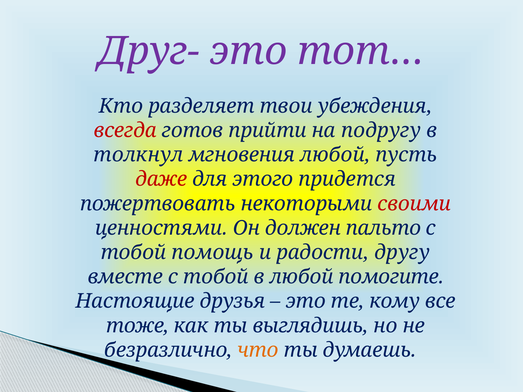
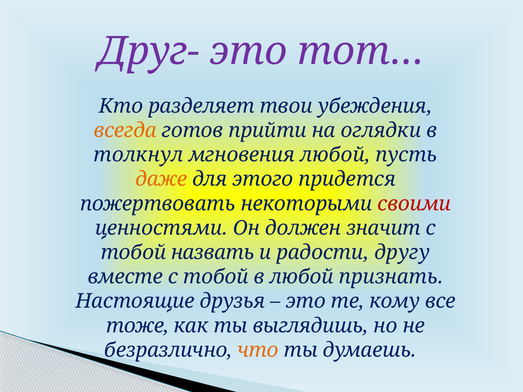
всегда colour: red -> orange
подругу: подругу -> оглядки
даже colour: red -> orange
пальто: пальто -> значит
помощь: помощь -> назвать
помогите: помогите -> признать
